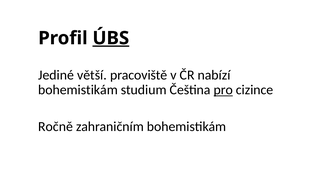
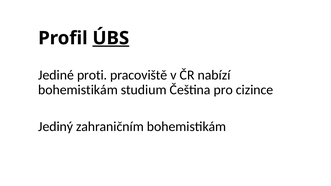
větší: větší -> proti
pro underline: present -> none
Ročně: Ročně -> Jediný
